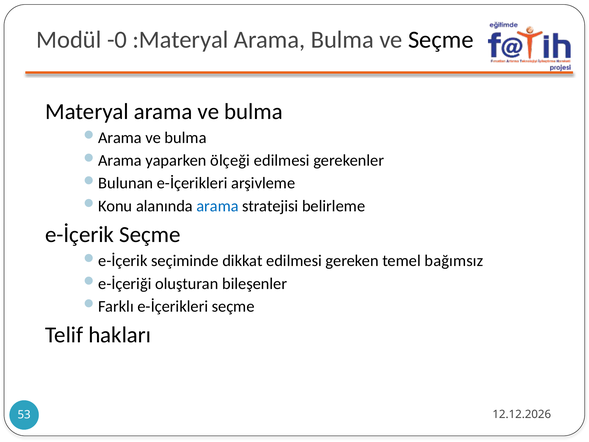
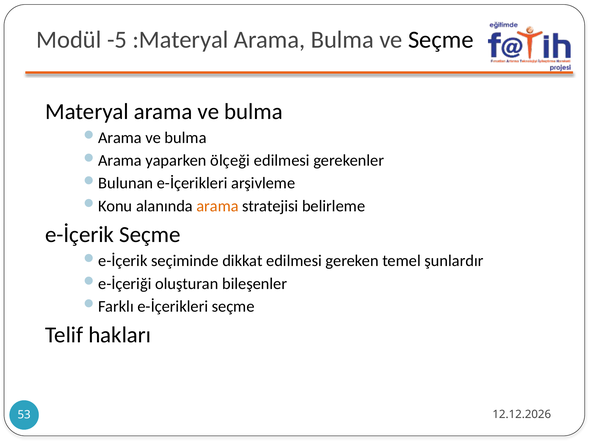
-0: -0 -> -5
arama at (218, 206) colour: blue -> orange
bağımsız: bağımsız -> şunlardır
